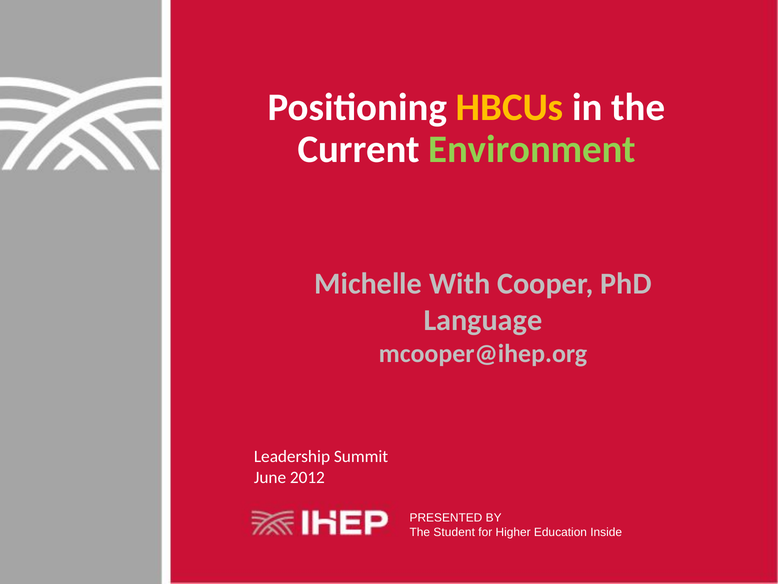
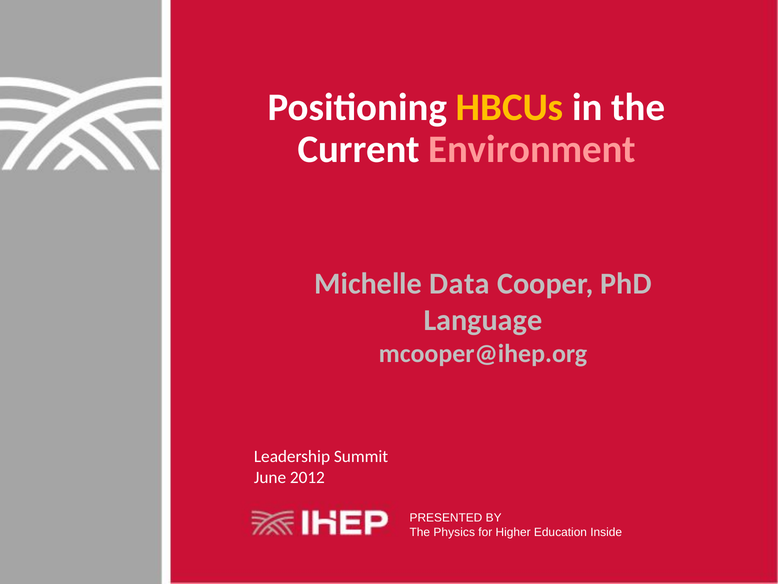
Environment colour: light green -> pink
With: With -> Data
Student: Student -> Physics
